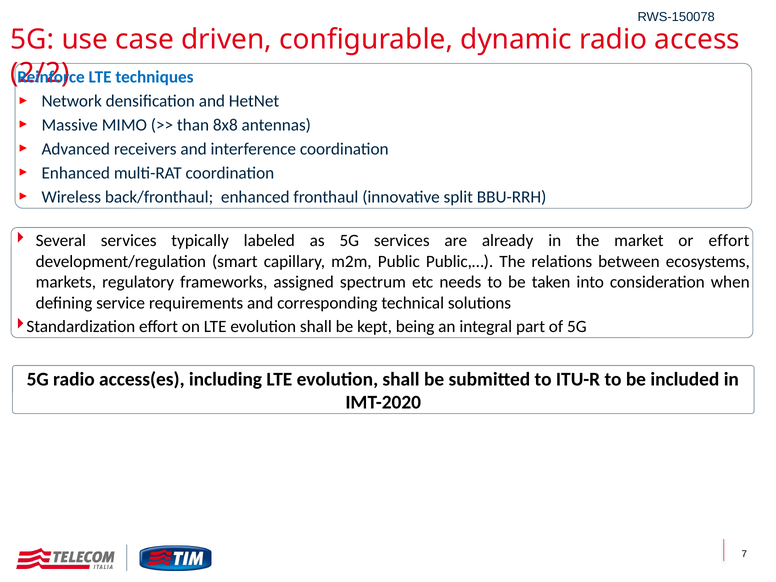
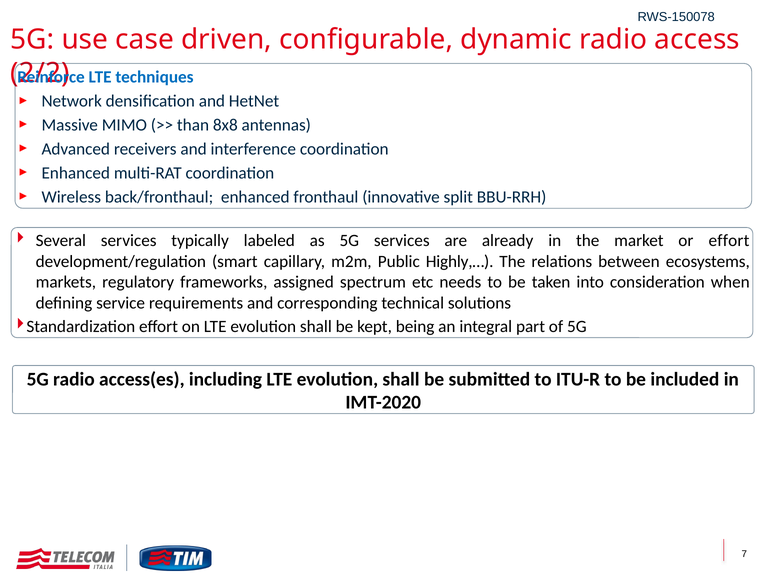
Public,…: Public,… -> Highly,…
